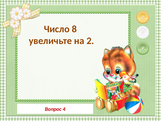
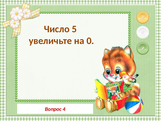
8: 8 -> 5
2: 2 -> 0
